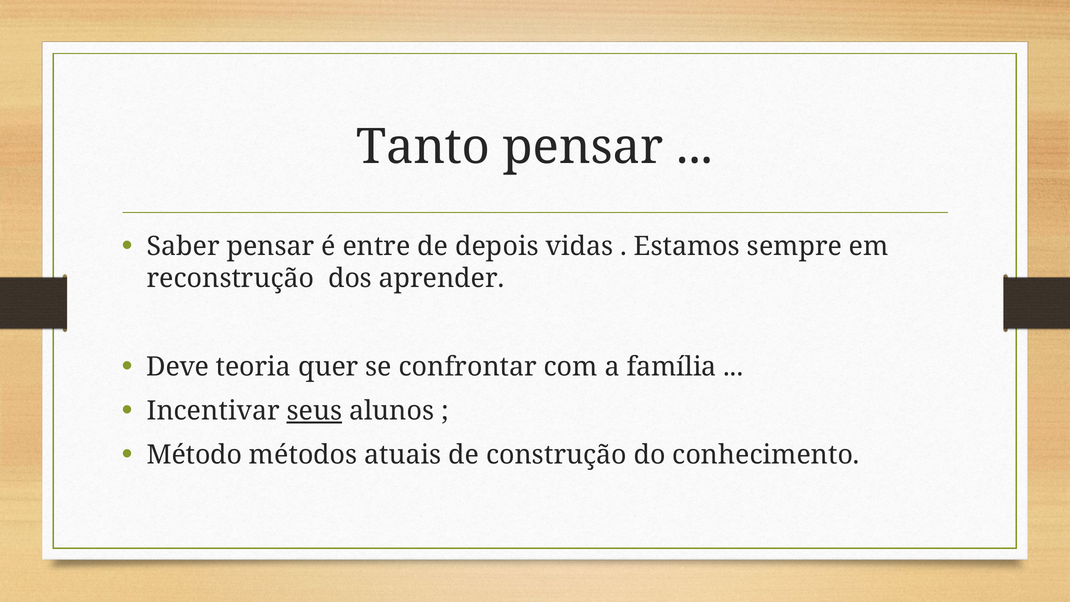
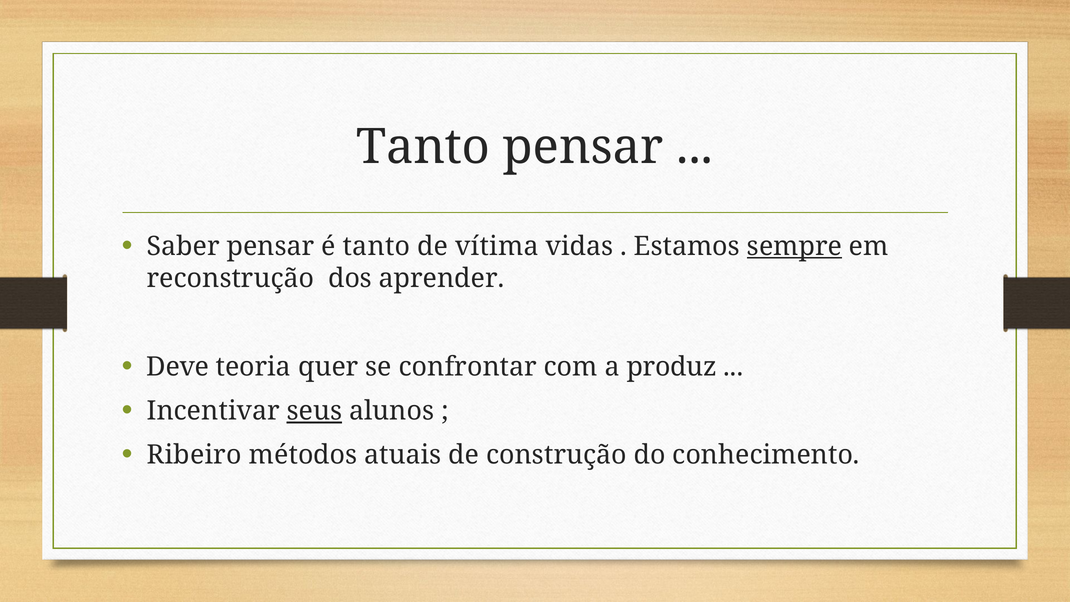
é entre: entre -> tanto
depois: depois -> vítima
sempre underline: none -> present
família: família -> produz
Método: Método -> Ribeiro
